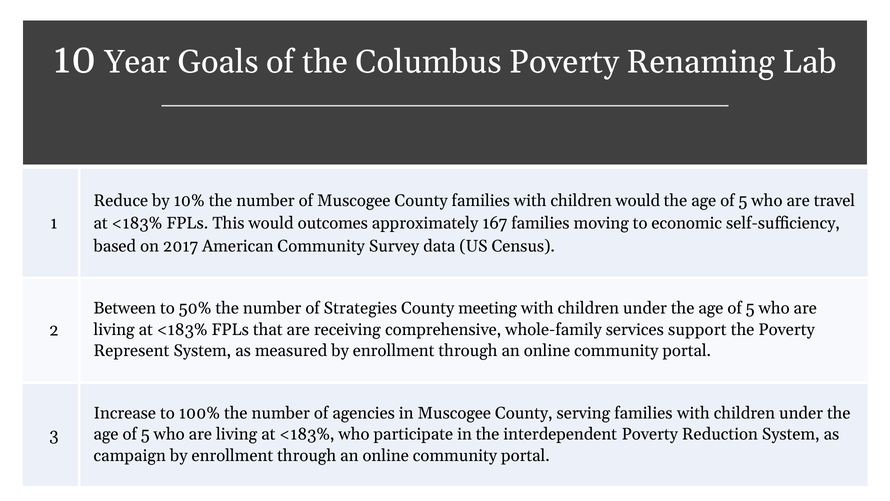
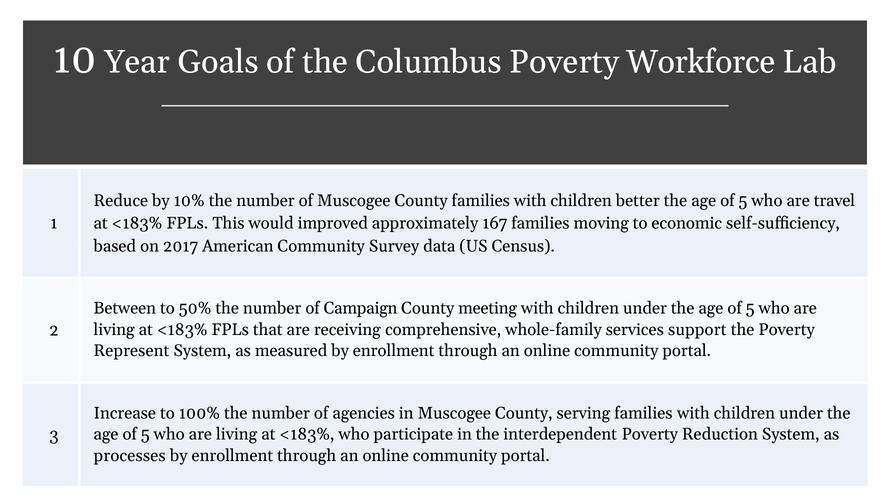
Renaming: Renaming -> Workforce
children would: would -> better
outcomes: outcomes -> improved
Strategies: Strategies -> Campaign
campaign: campaign -> processes
